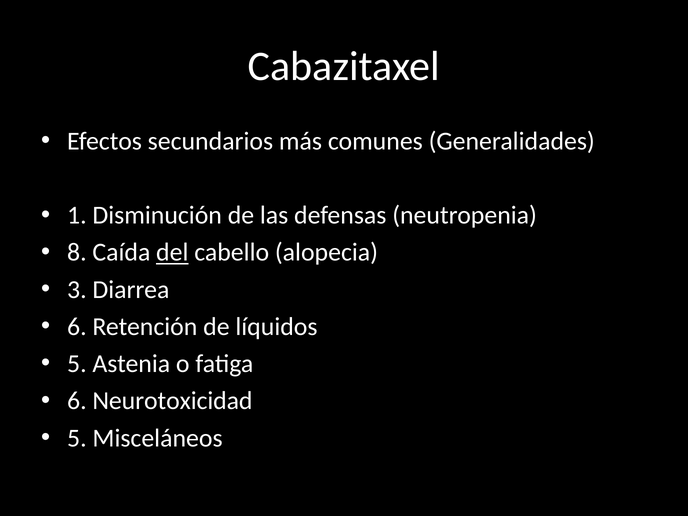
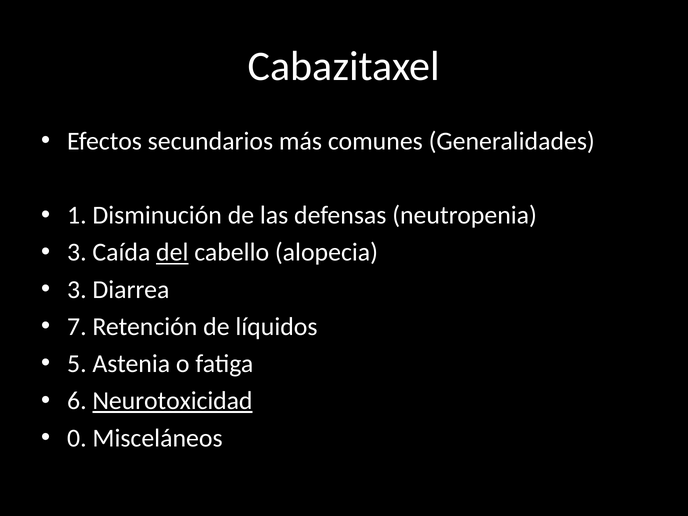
8 at (77, 252): 8 -> 3
6 at (77, 327): 6 -> 7
Neurotoxicidad underline: none -> present
5 at (77, 438): 5 -> 0
